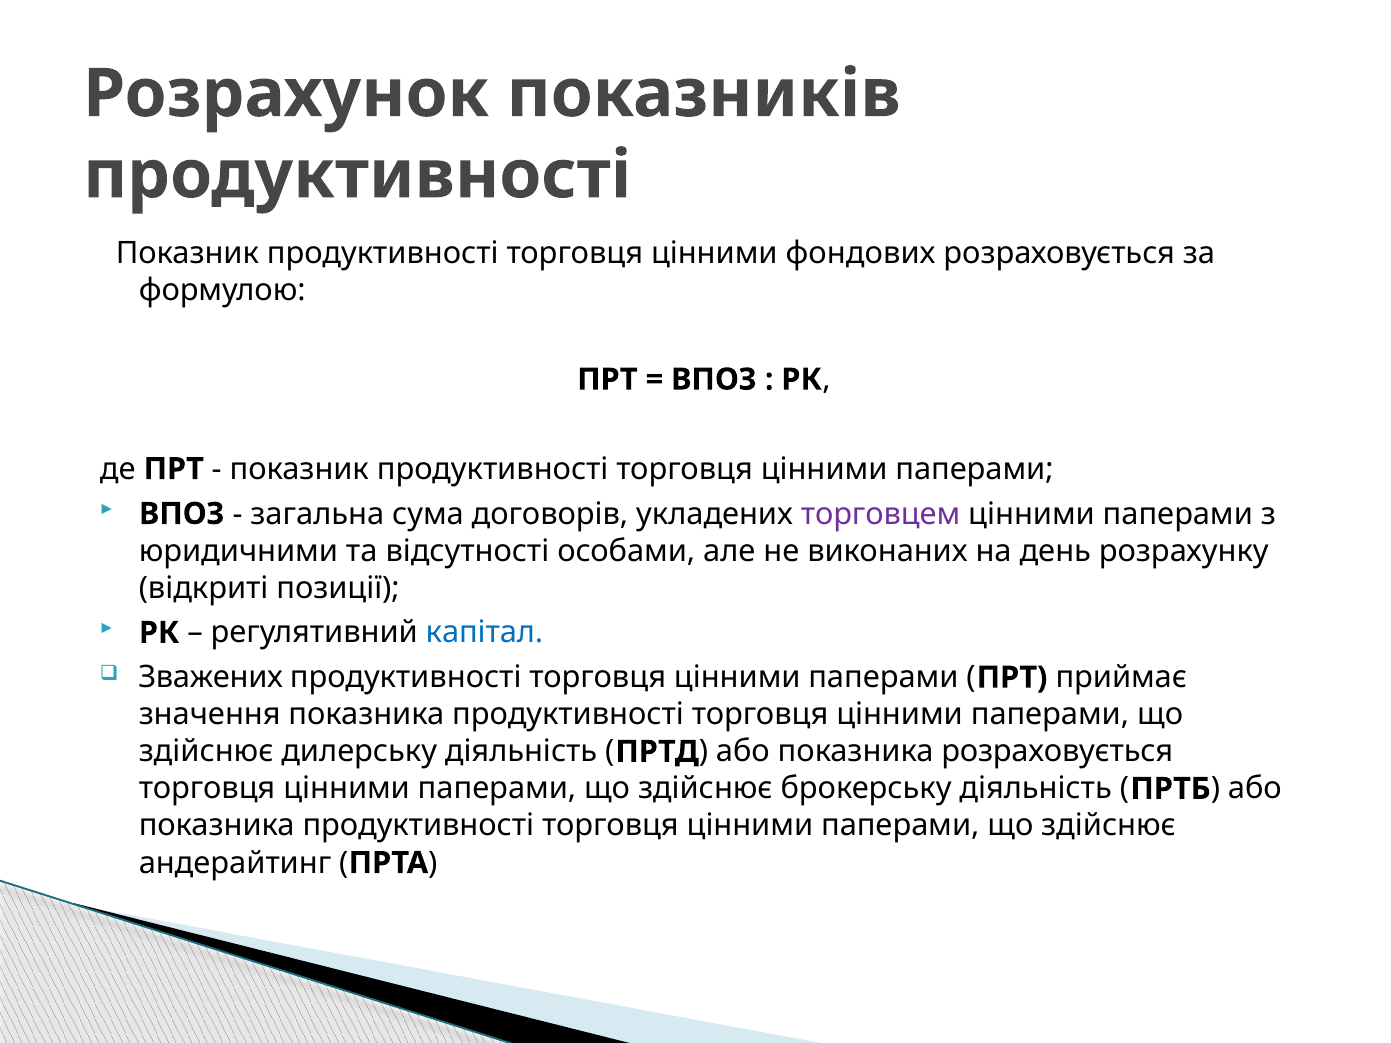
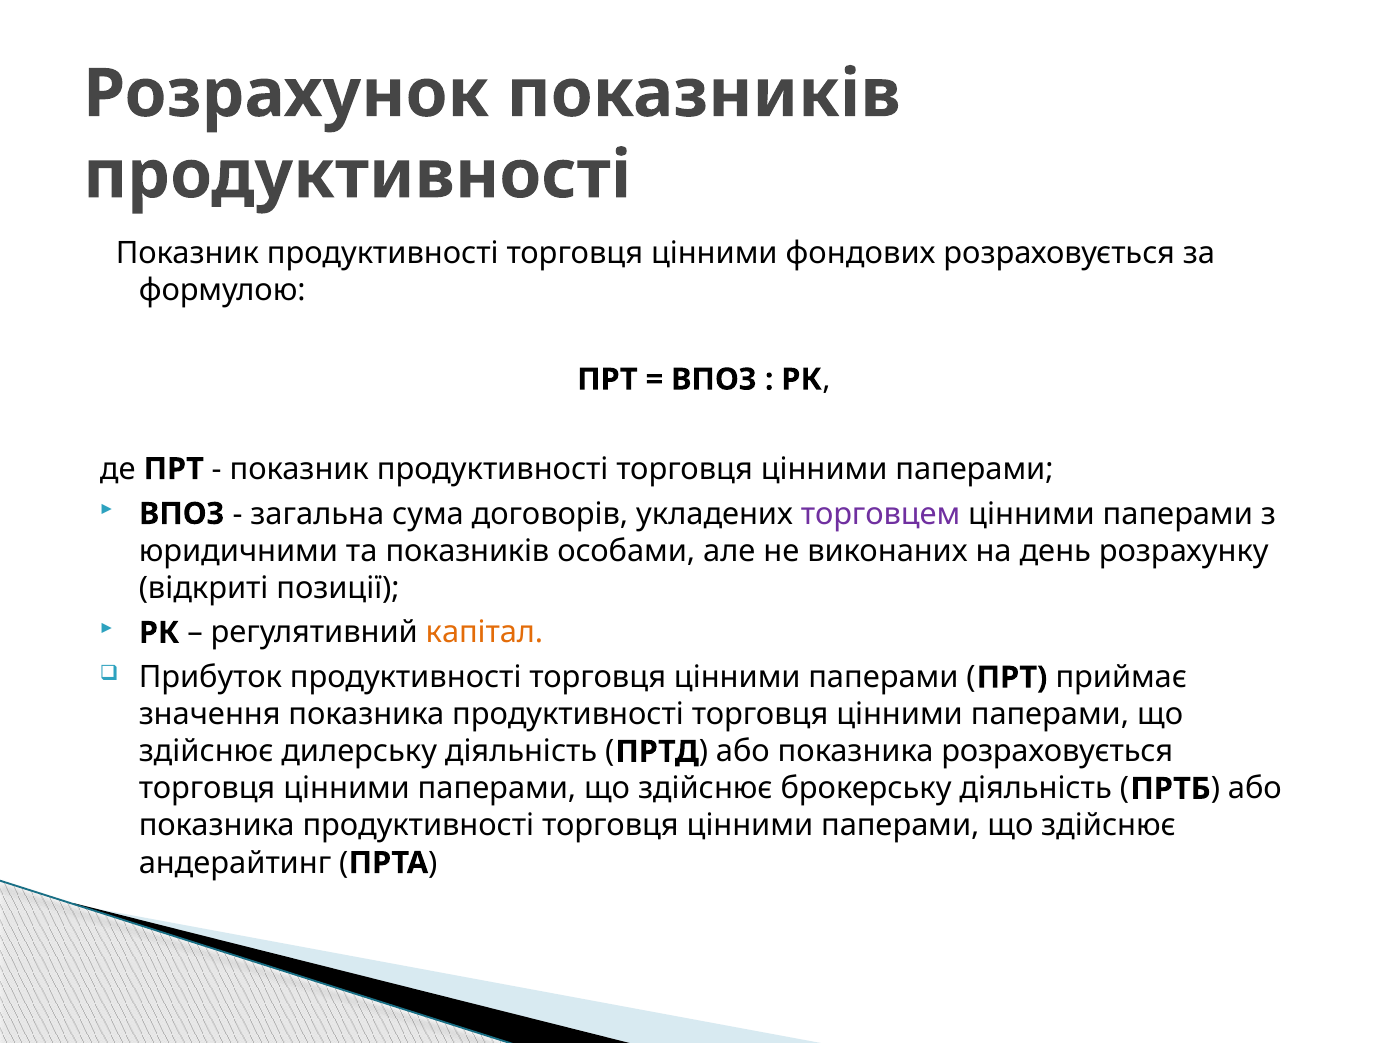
та відсутності: відсутності -> показників
капітал colour: blue -> orange
Зважених: Зважених -> Прибуток
